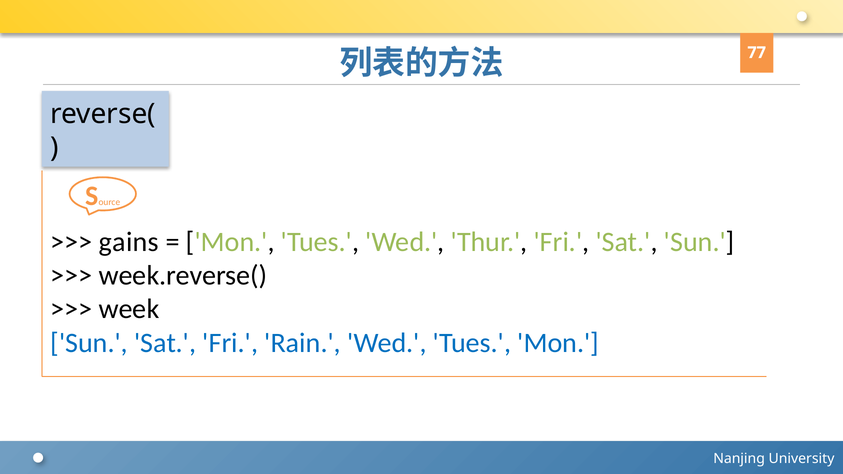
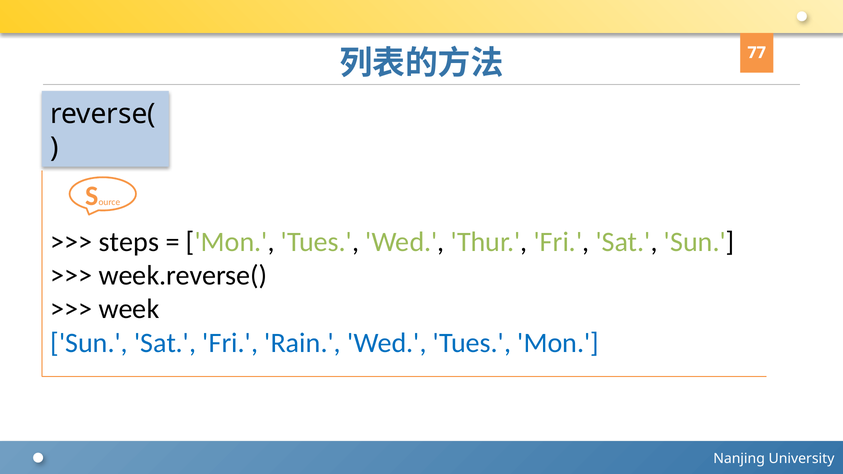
gains: gains -> steps
